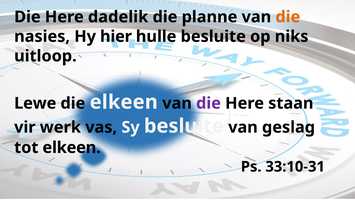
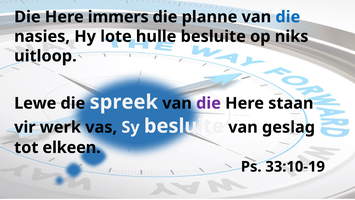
dadelik: dadelik -> immers
die at (288, 17) colour: orange -> blue
hier: hier -> lote
die elkeen: elkeen -> spreek
33:10-31: 33:10-31 -> 33:10-19
